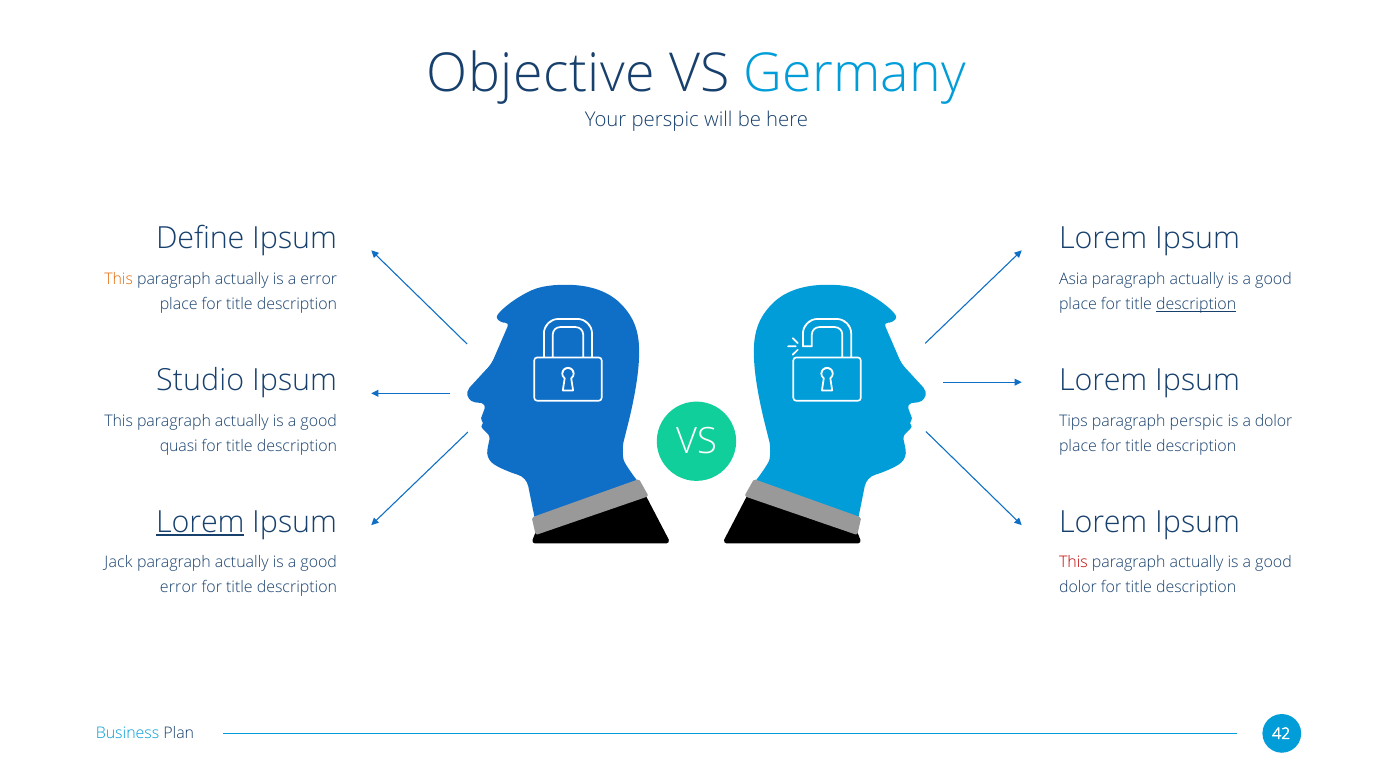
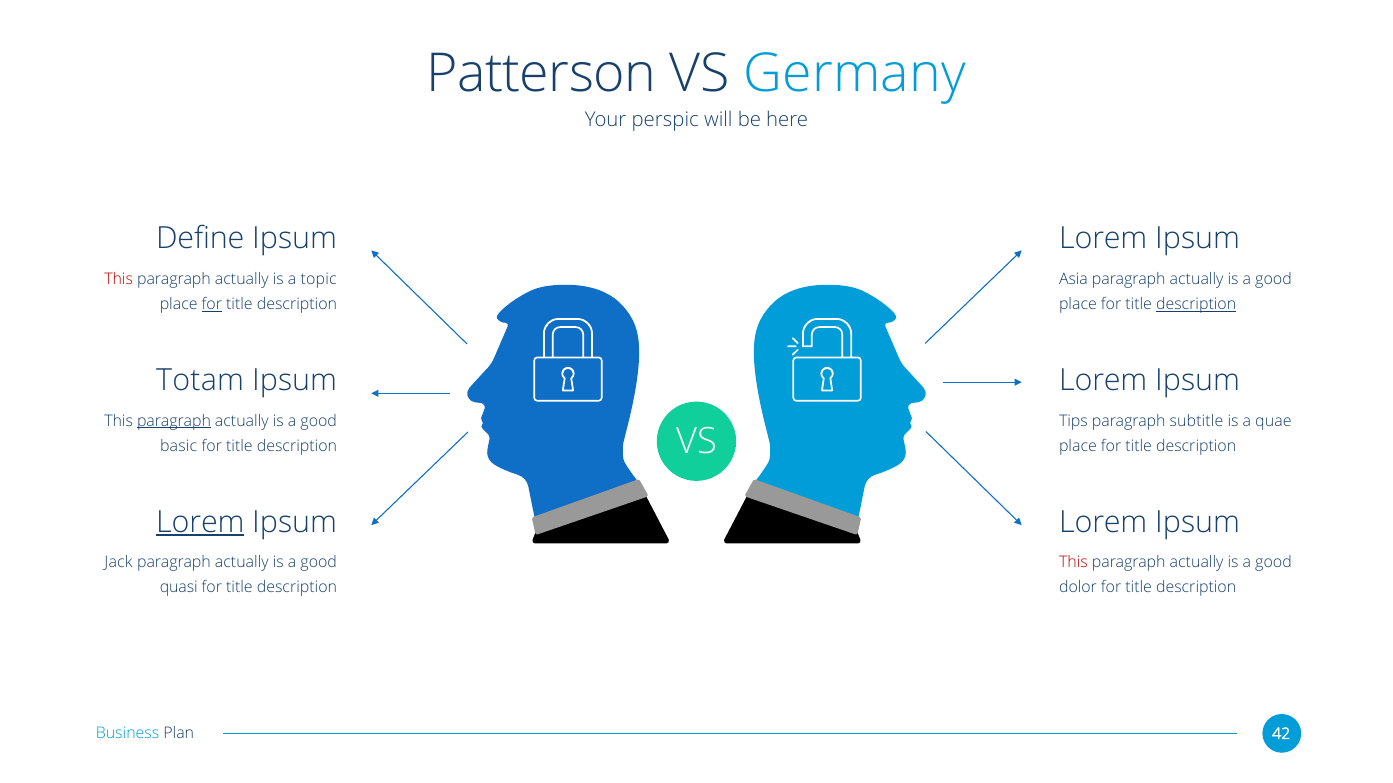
Objective: Objective -> Patterson
This at (119, 279) colour: orange -> red
a error: error -> topic
for at (212, 304) underline: none -> present
Studio: Studio -> Totam
paragraph at (174, 421) underline: none -> present
paragraph perspic: perspic -> subtitle
a dolor: dolor -> quae
quasi: quasi -> basic
error at (179, 588): error -> quasi
